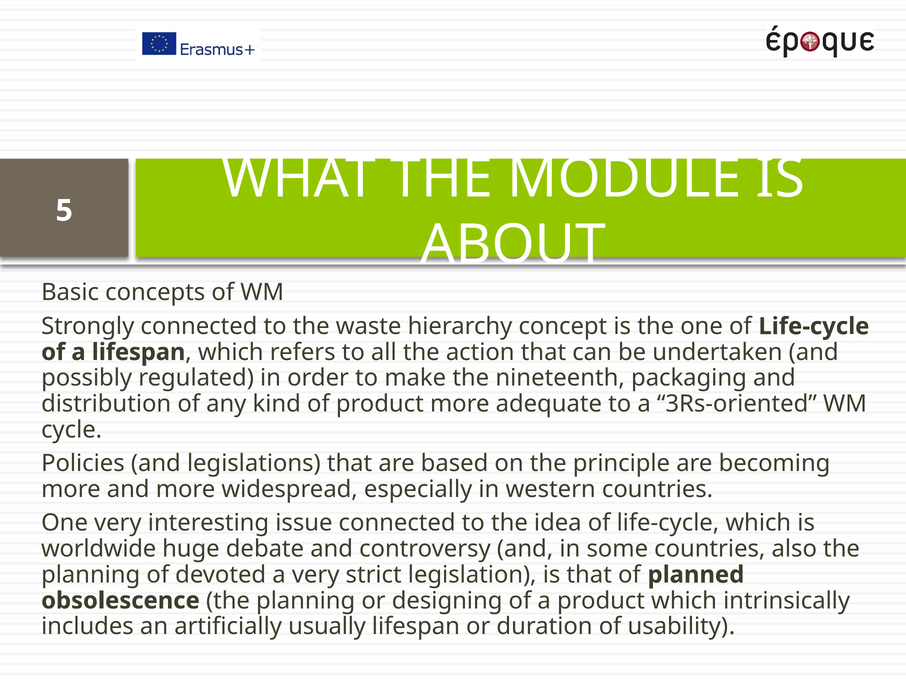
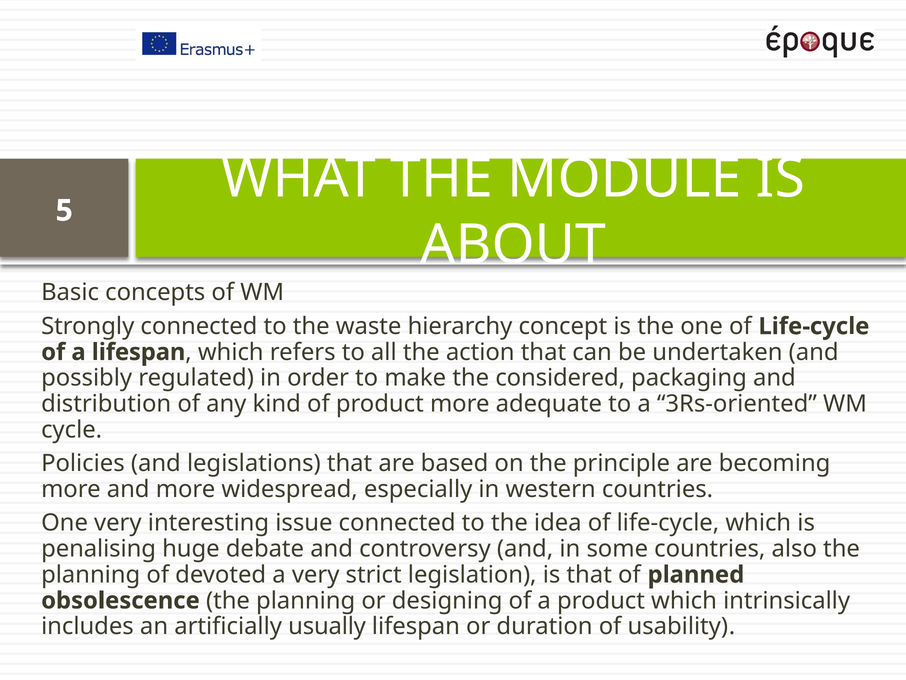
nineteenth: nineteenth -> considered
worldwide: worldwide -> penalising
